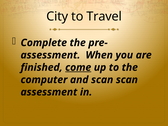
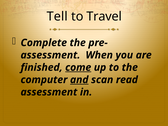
City: City -> Tell
and underline: none -> present
scan scan: scan -> read
